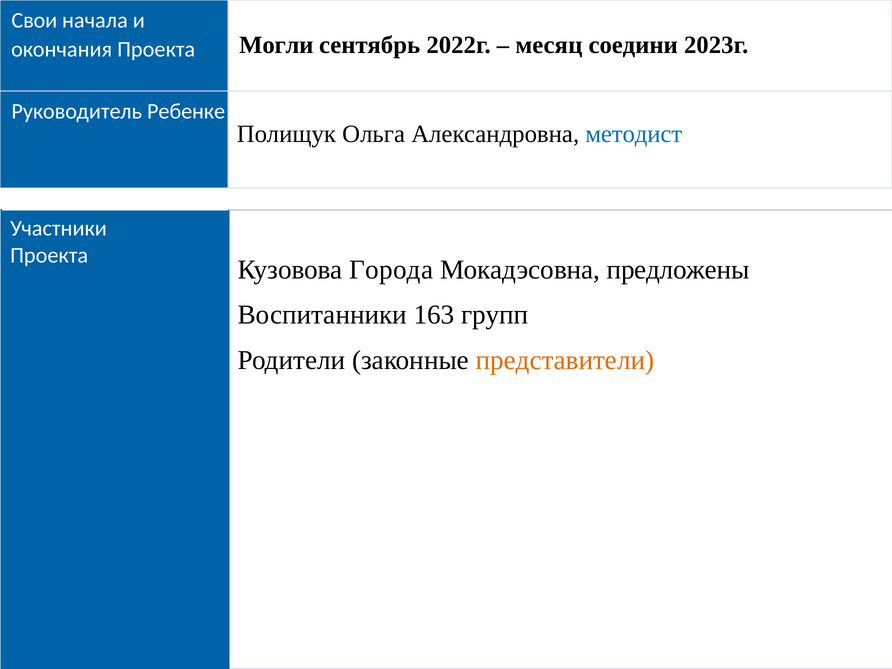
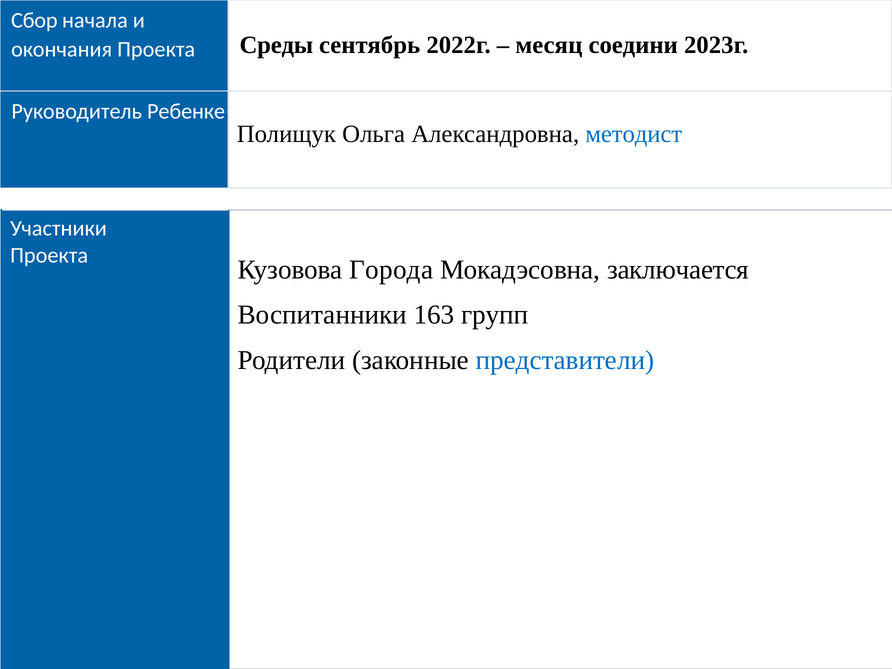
Свои: Свои -> Сбор
Могли: Могли -> Среды
предложены: предложены -> заключается
представители colour: orange -> blue
